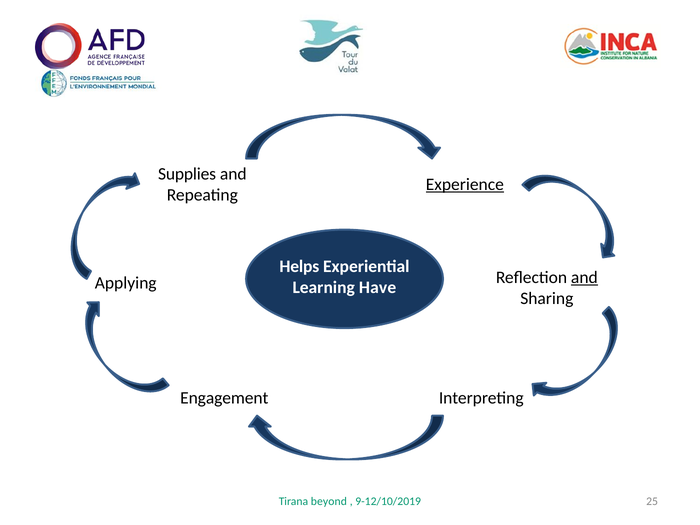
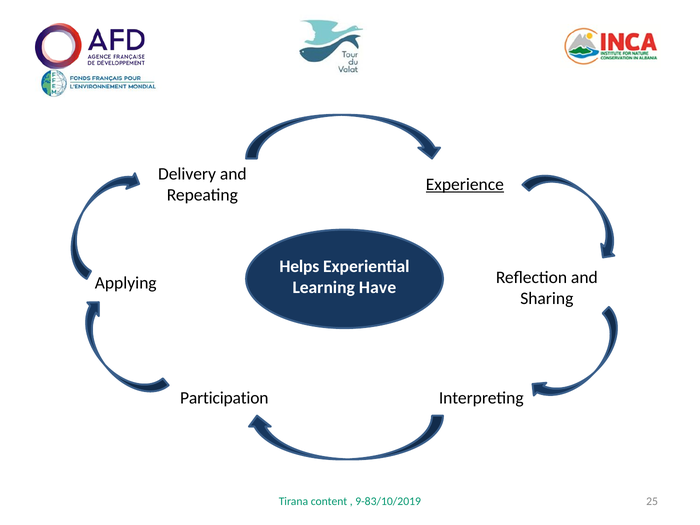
Supplies: Supplies -> Delivery
and at (584, 278) underline: present -> none
Engagement: Engagement -> Participation
beyond: beyond -> content
9-12/10/2019: 9-12/10/2019 -> 9-83/10/2019
